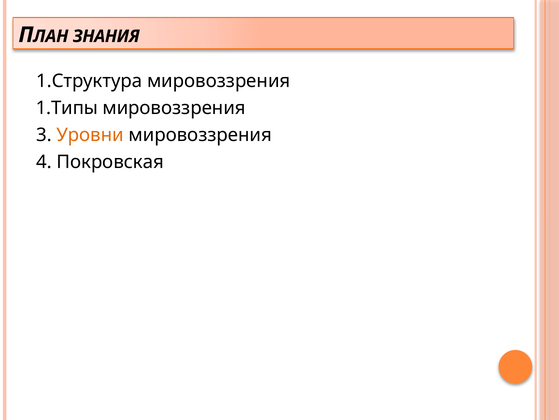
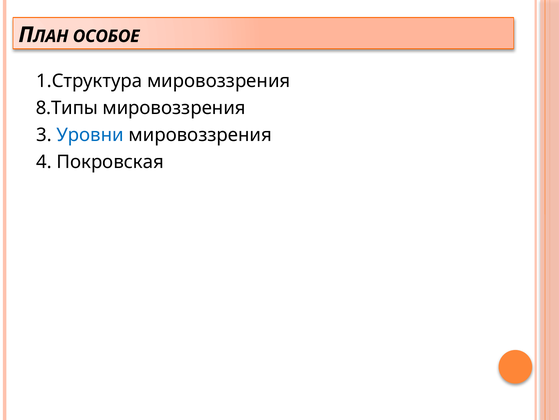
ЗНАНИЯ: ЗНАНИЯ -> ОСОБОЕ
1.Типы: 1.Типы -> 8.Типы
Уровни colour: orange -> blue
